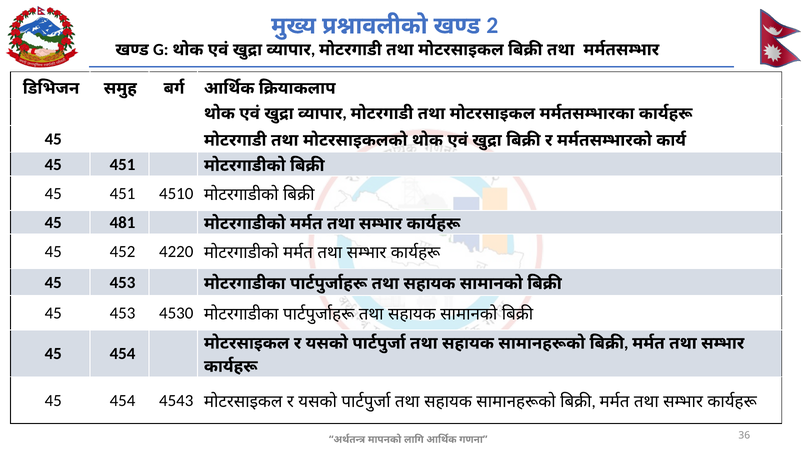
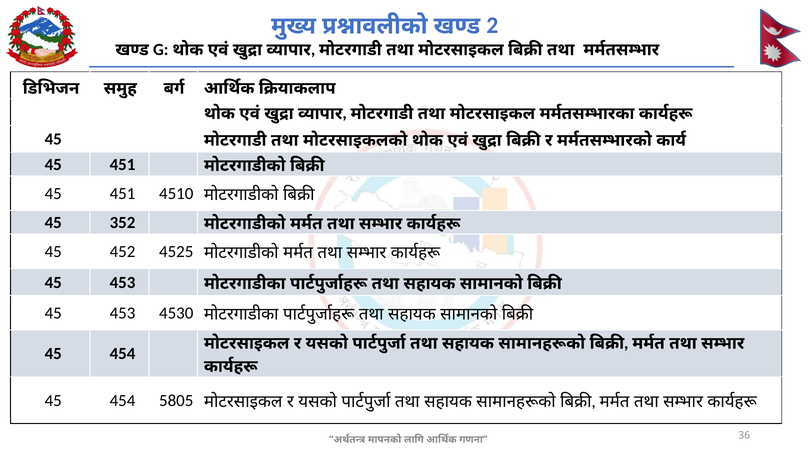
481: 481 -> 352
4220: 4220 -> 4525
4543: 4543 -> 5805
